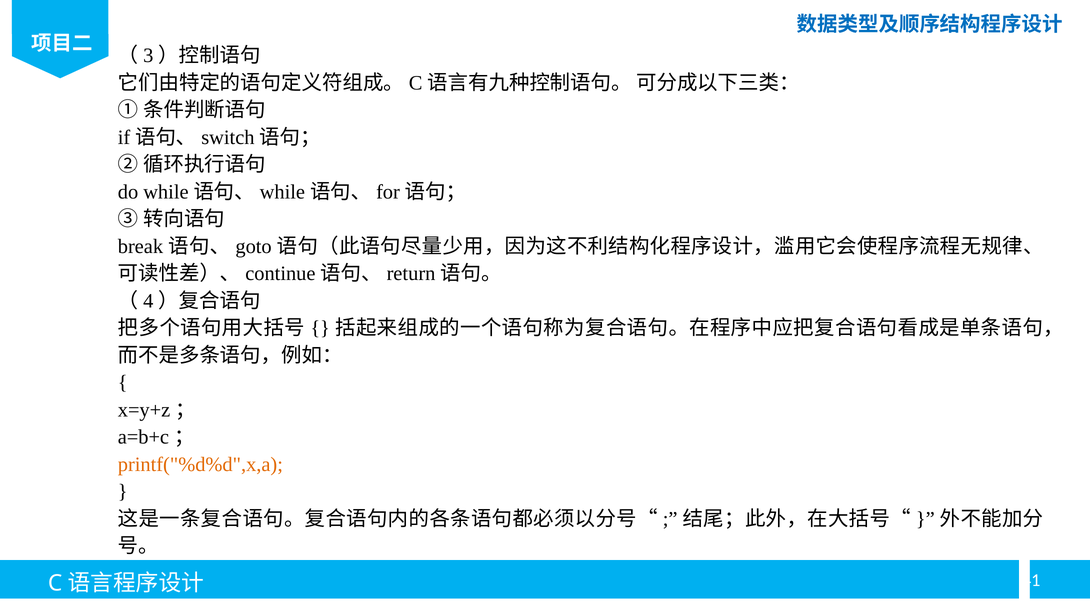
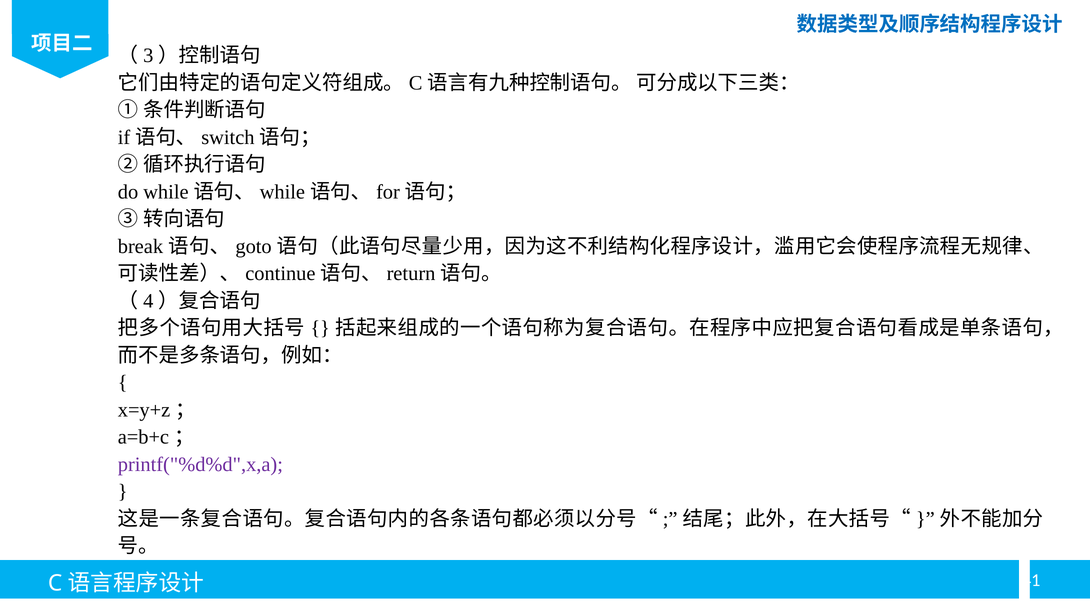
printf("%d%d",x,a colour: orange -> purple
